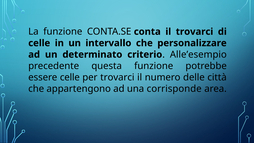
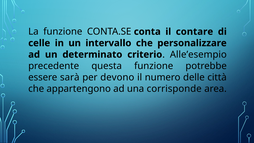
il trovarci: trovarci -> contare
essere celle: celle -> sarà
per trovarci: trovarci -> devono
